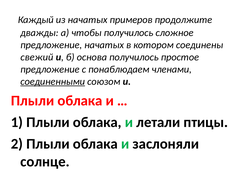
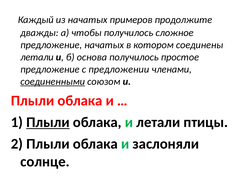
свежий at (37, 57): свежий -> летали
понаблюдаем: понаблюдаем -> предложении
Плыли at (48, 122) underline: none -> present
